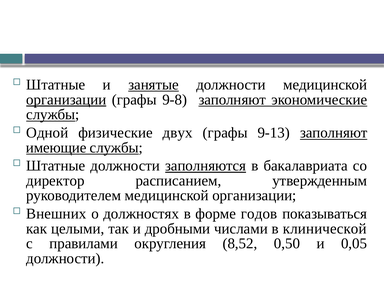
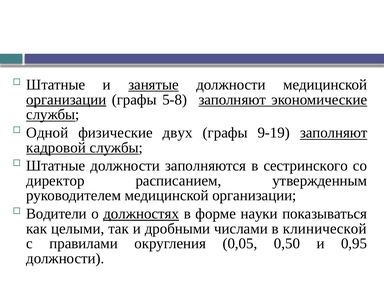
9-8: 9-8 -> 5-8
9-13: 9-13 -> 9-19
имеющие: имеющие -> кадровой
заполняются underline: present -> none
бакалавриата: бакалавриата -> сестринского
Внешних: Внешних -> Водители
должностях underline: none -> present
годов: годов -> науки
8,52: 8,52 -> 0,05
0,05: 0,05 -> 0,95
